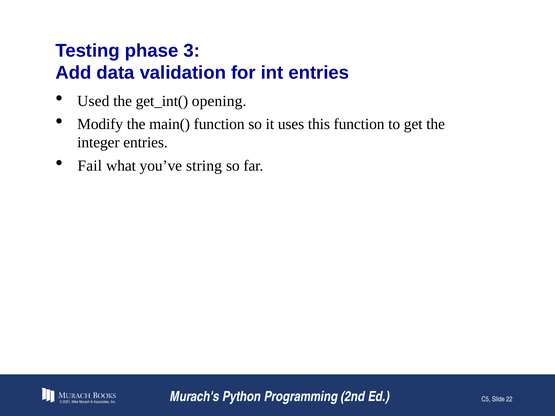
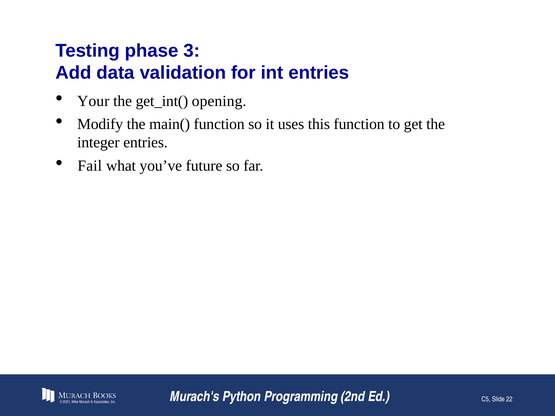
Used: Used -> Your
string: string -> future
